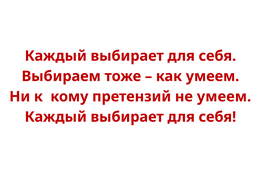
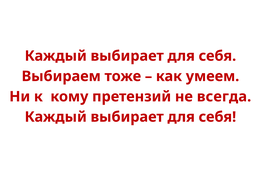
не умеем: умеем -> всегда
